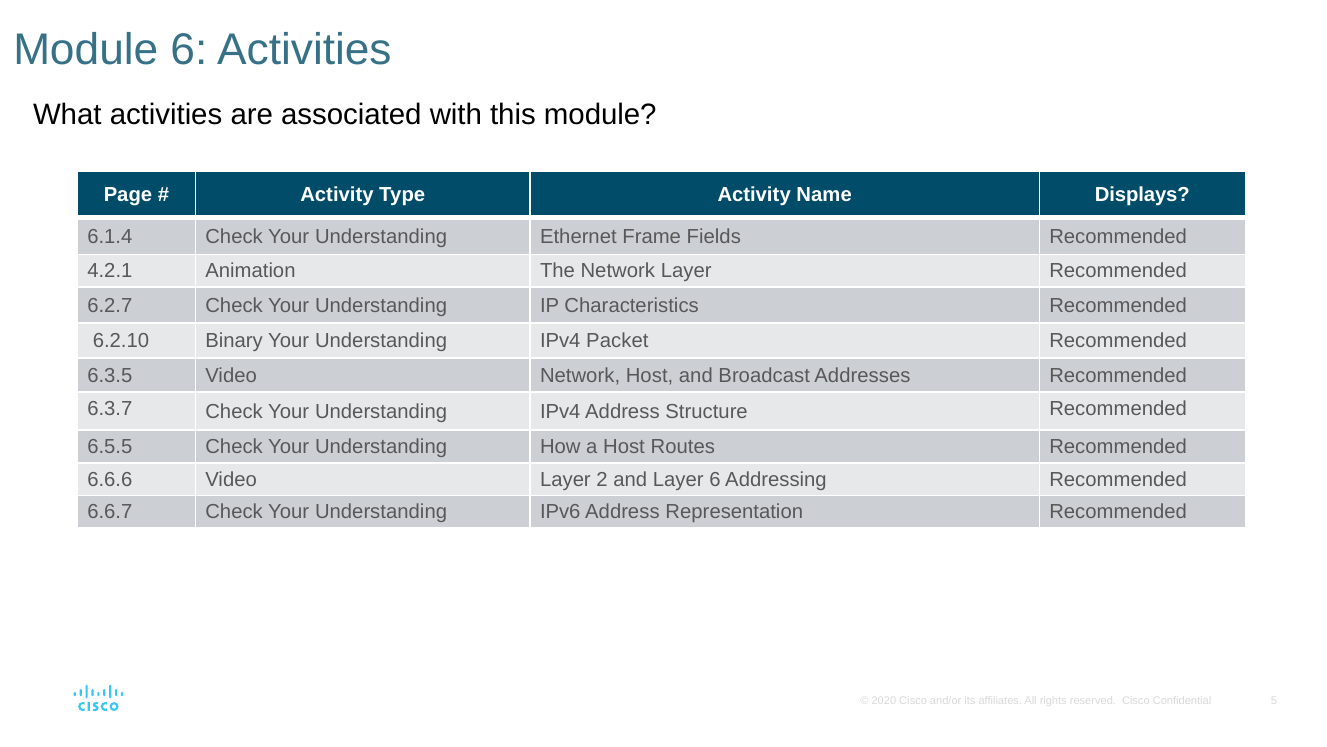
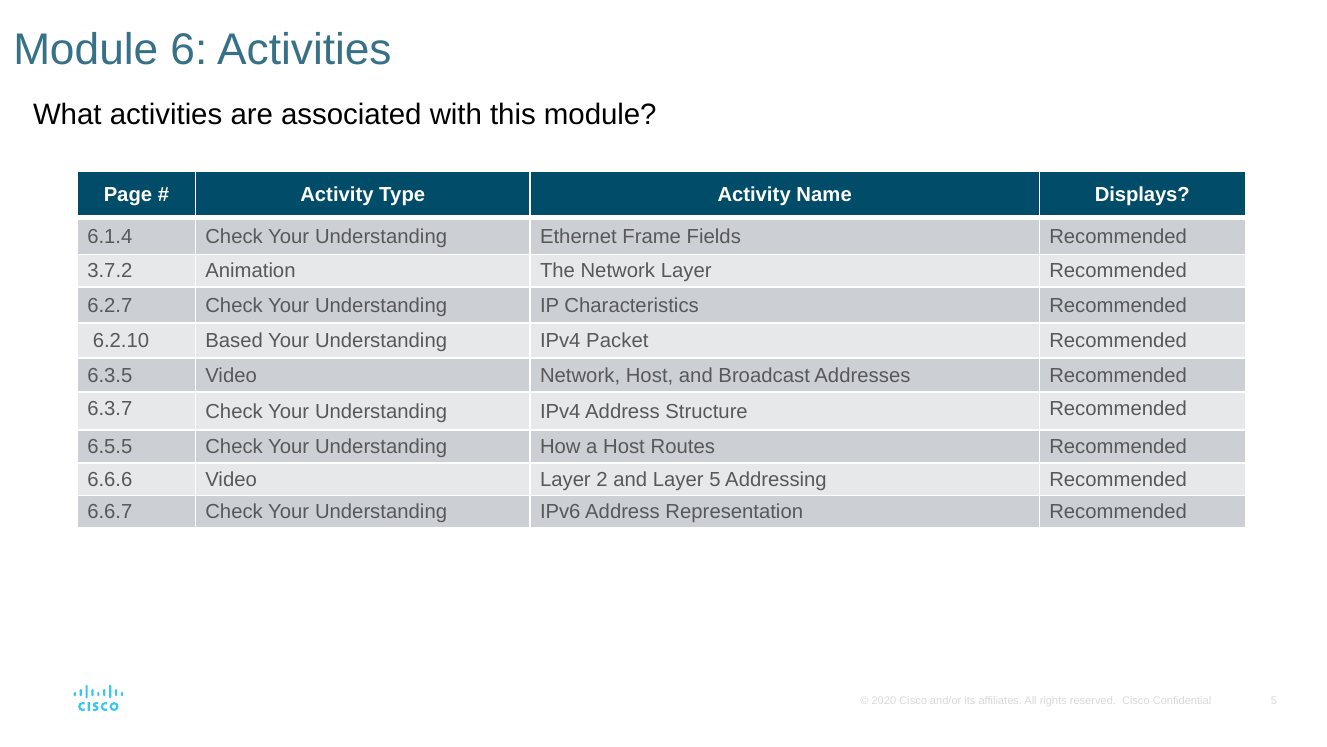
4.2.1: 4.2.1 -> 3.7.2
Binary: Binary -> Based
Layer 6: 6 -> 5
